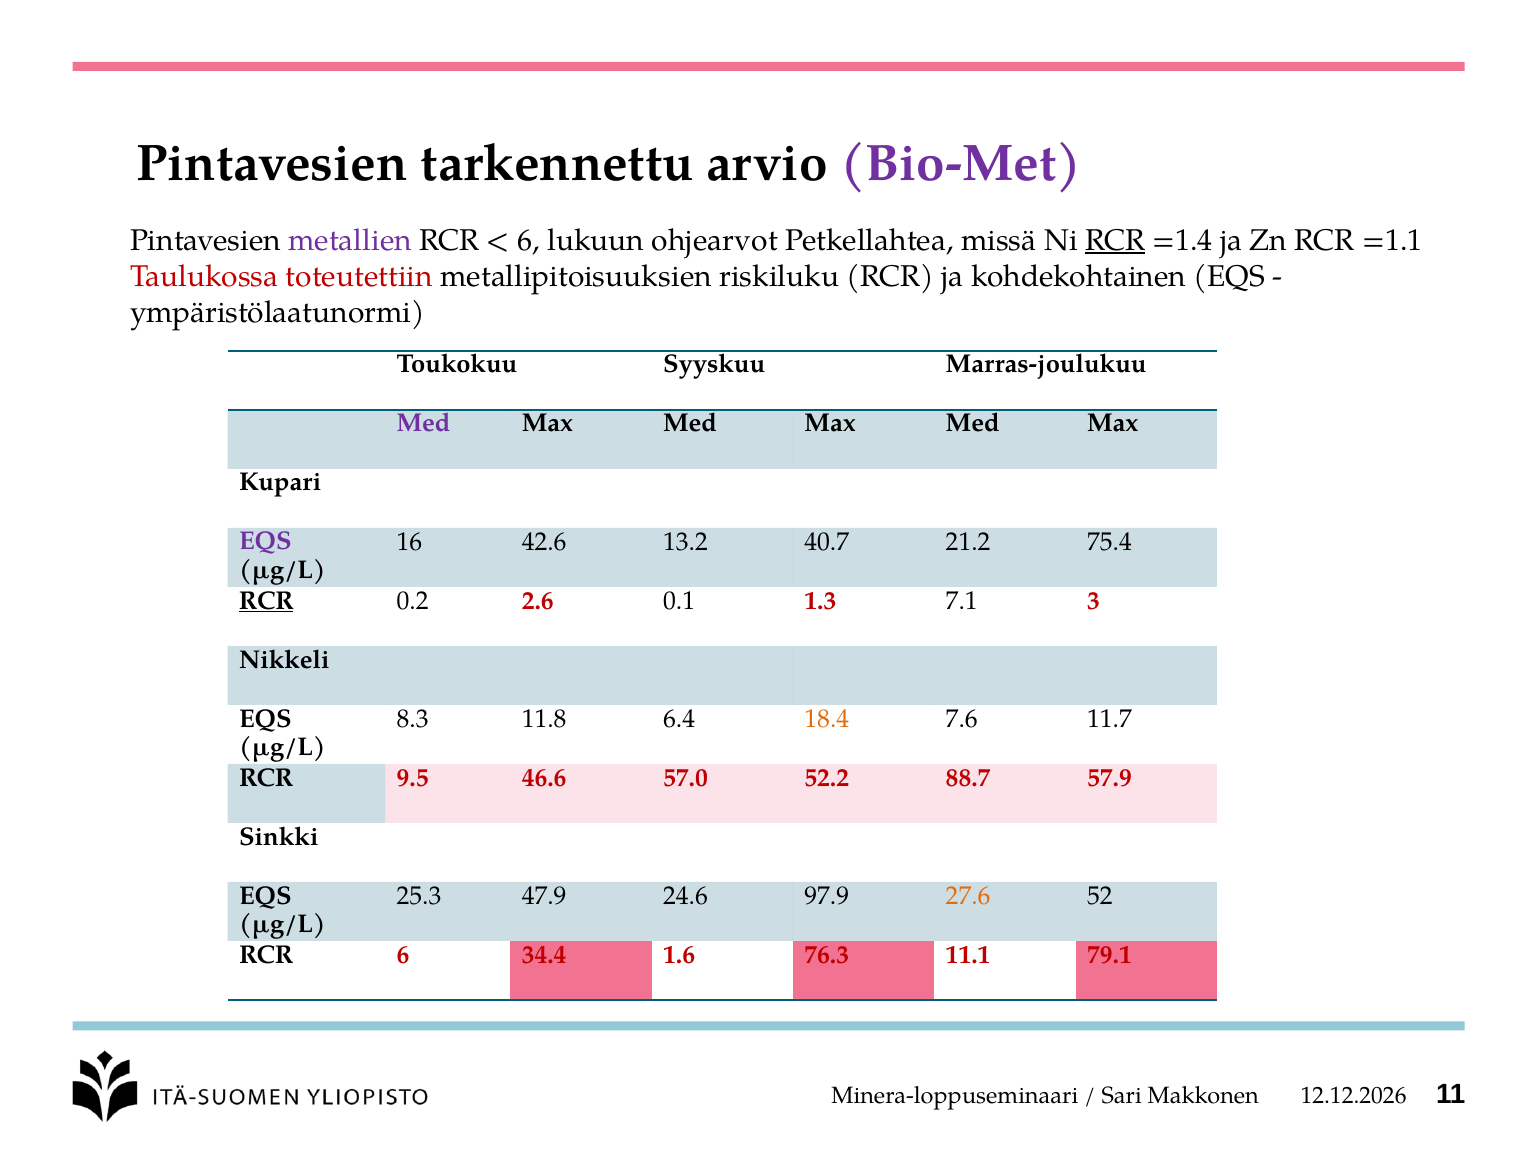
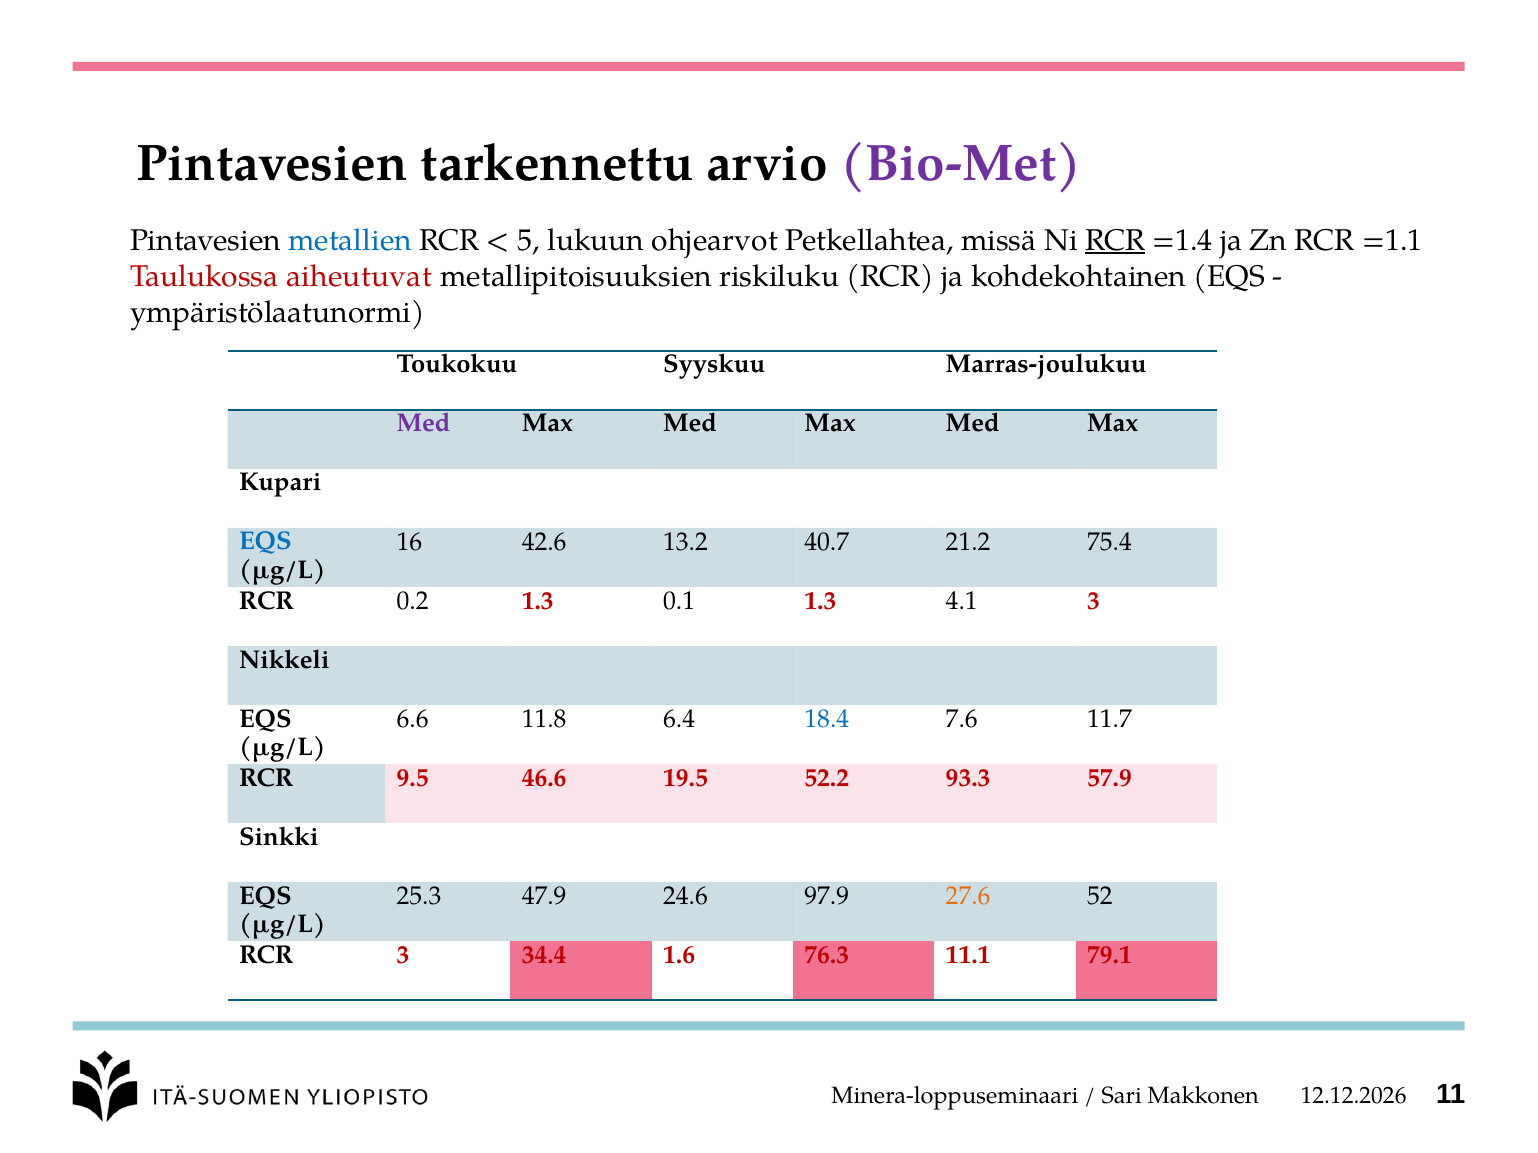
metallien colour: purple -> blue
6 at (529, 241): 6 -> 5
toteutettiin: toteutettiin -> aiheutuvat
EQS at (265, 542) colour: purple -> blue
RCR at (266, 601) underline: present -> none
0.2 2.6: 2.6 -> 1.3
7.1: 7.1 -> 4.1
8.3: 8.3 -> 6.6
18.4 colour: orange -> blue
57.0: 57.0 -> 19.5
88.7: 88.7 -> 93.3
RCR 6: 6 -> 3
